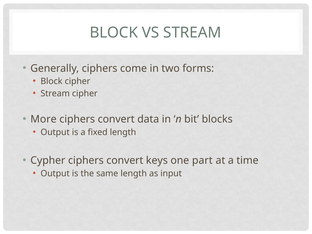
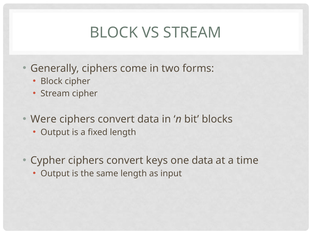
More: More -> Were
one part: part -> data
